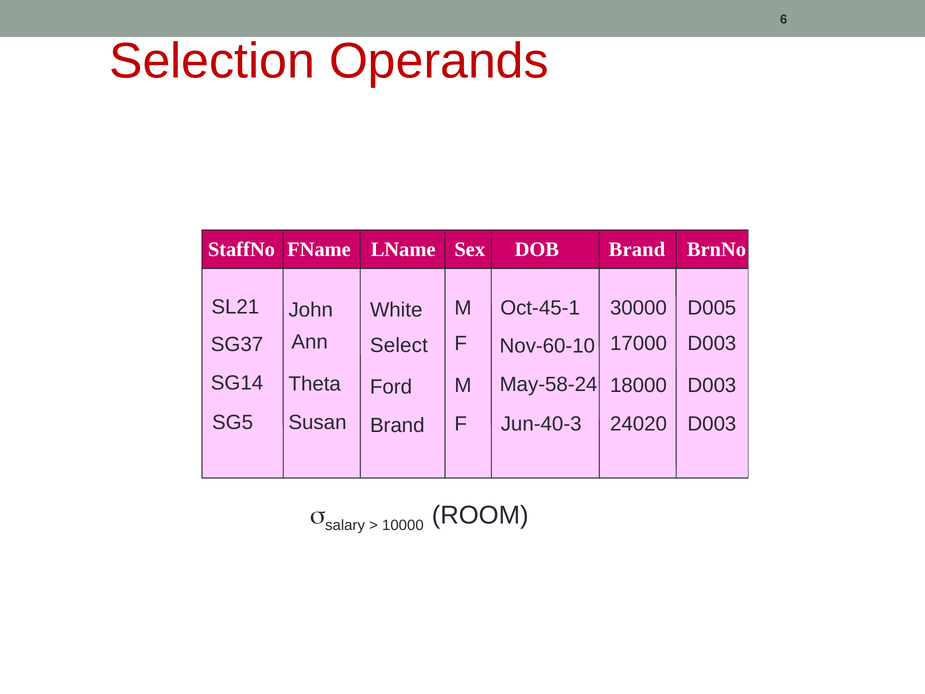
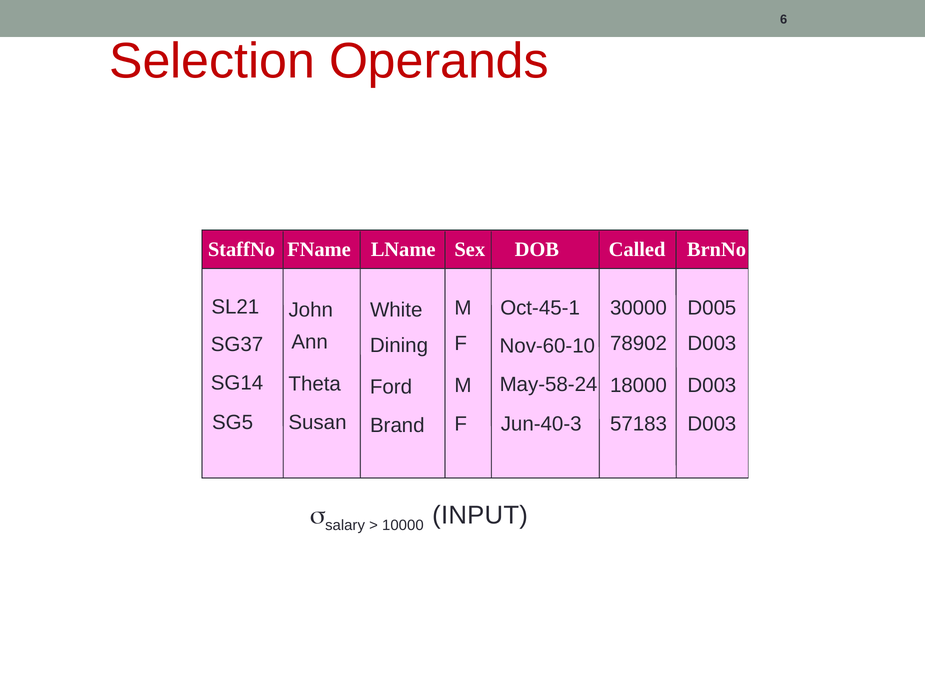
Brand at (637, 250): Brand -> Called
17000: 17000 -> 78902
Select: Select -> Dining
24020: 24020 -> 57183
ROOM: ROOM -> INPUT
